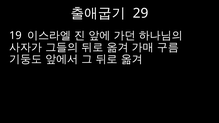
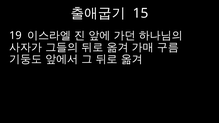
29: 29 -> 15
